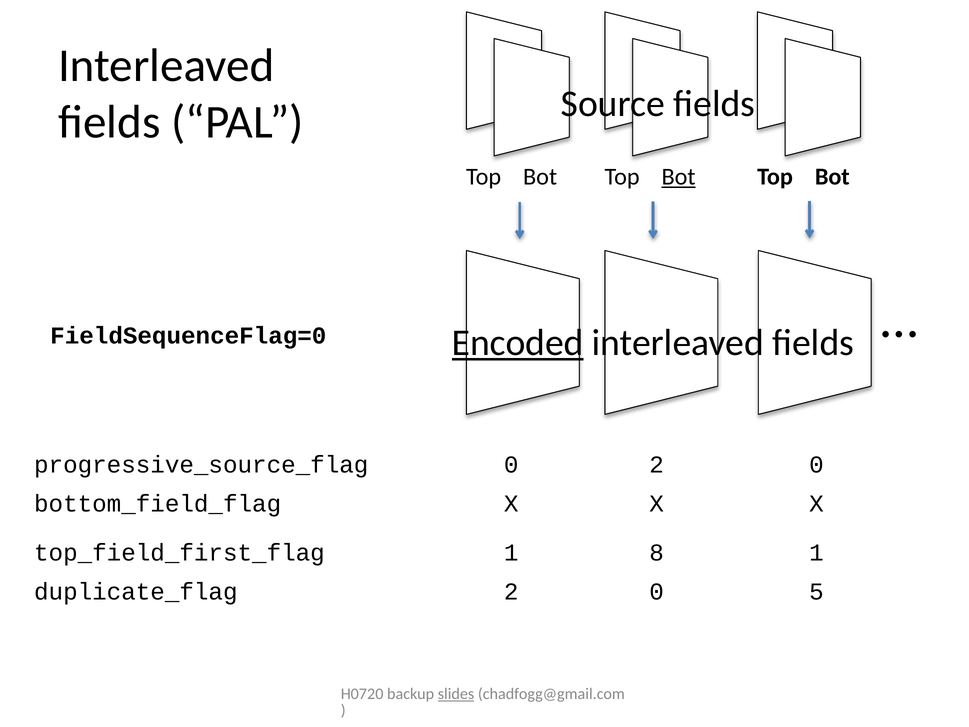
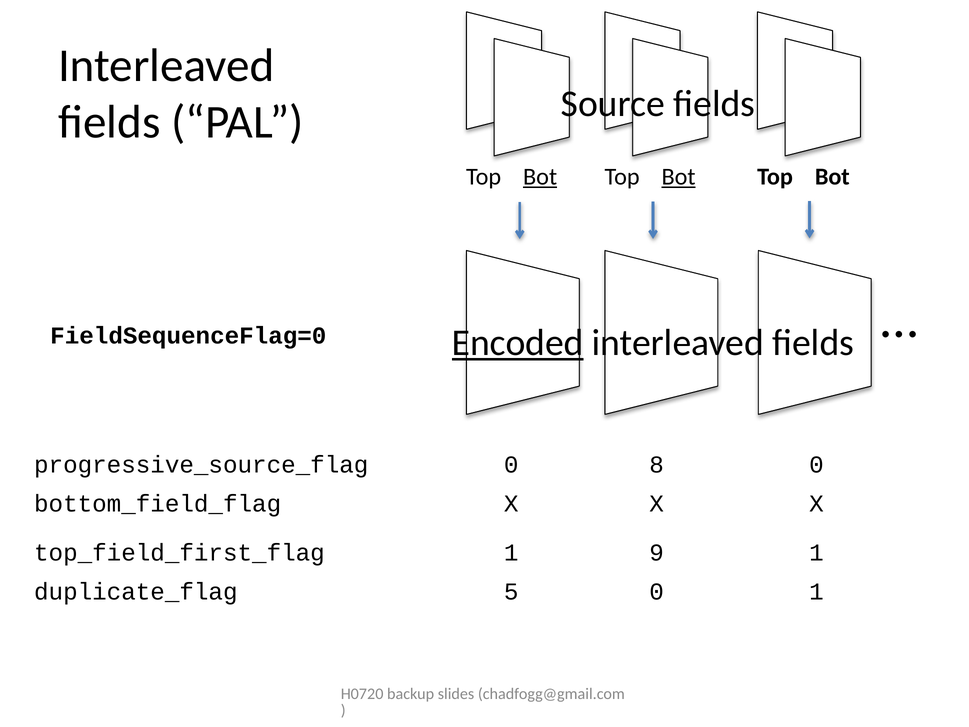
Bot at (540, 177) underline: none -> present
0 2: 2 -> 8
8: 8 -> 9
2 at (511, 592): 2 -> 5
0 5: 5 -> 1
slides underline: present -> none
